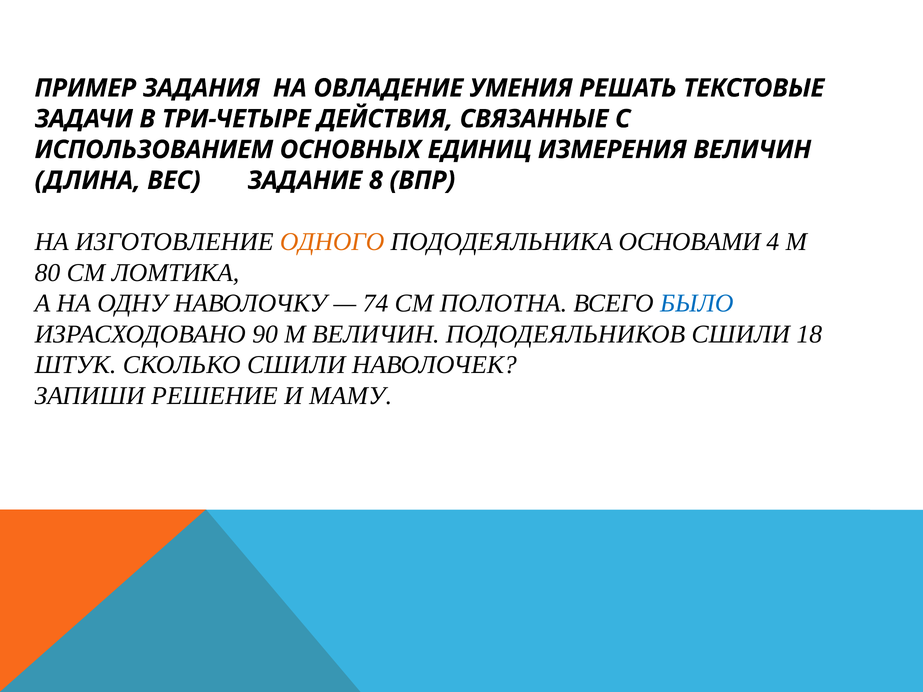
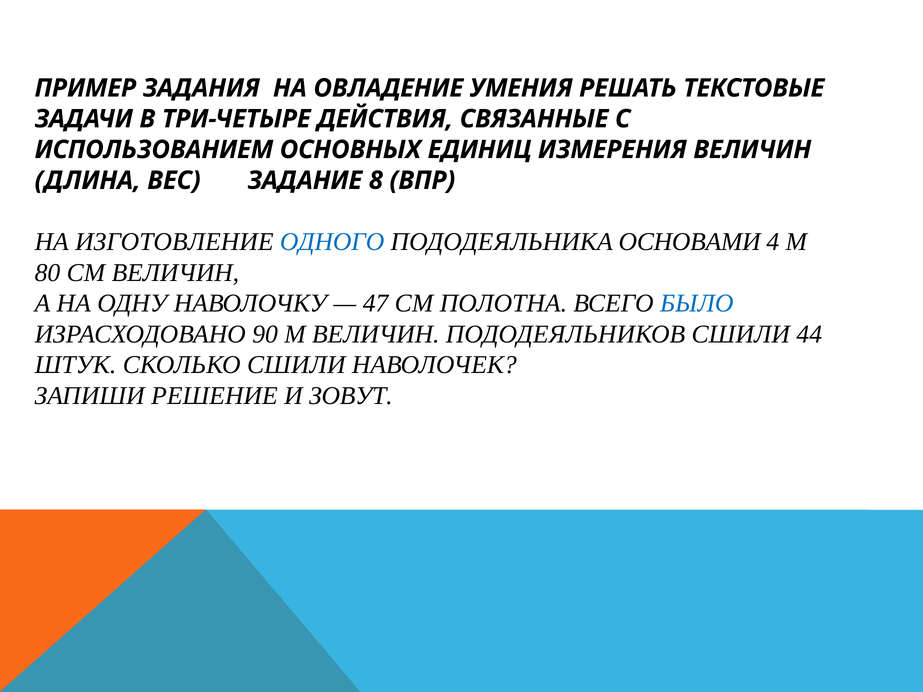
ОДНОГО colour: orange -> blue
СМ ЛОМТИКА: ЛОМТИКА -> ВЕЛИЧИН
74: 74 -> 47
18: 18 -> 44
МАМУ: МАМУ -> ЗОВУТ
